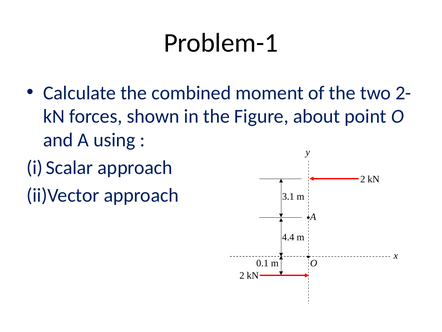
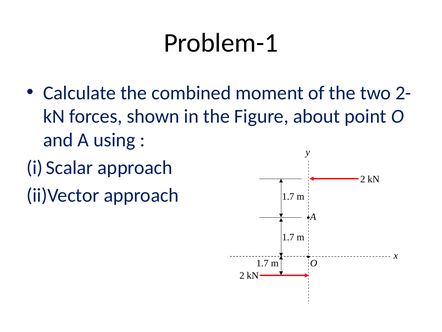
3.1 at (288, 196): 3.1 -> 1.7
4.4 at (288, 237): 4.4 -> 1.7
0.1 at (262, 263): 0.1 -> 1.7
